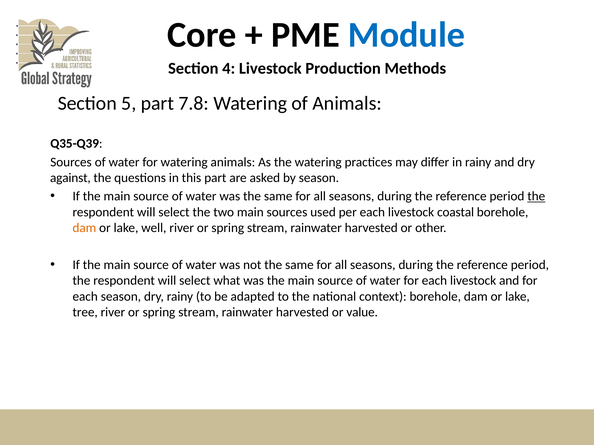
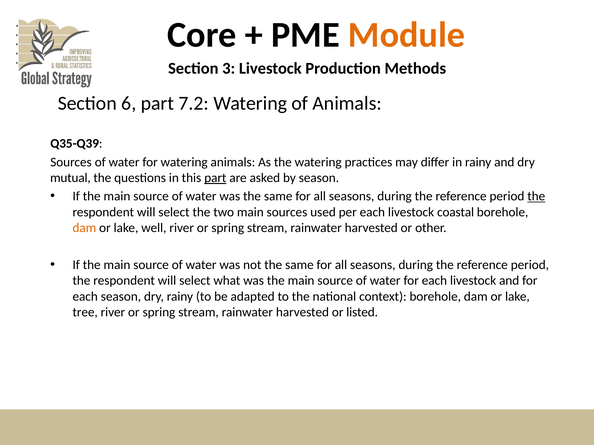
Module colour: blue -> orange
4: 4 -> 3
5: 5 -> 6
7.8: 7.8 -> 7.2
against: against -> mutual
part at (215, 178) underline: none -> present
value: value -> listed
